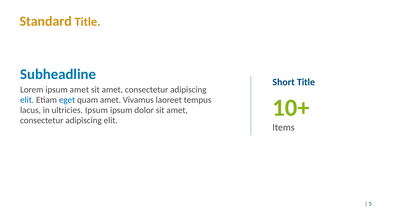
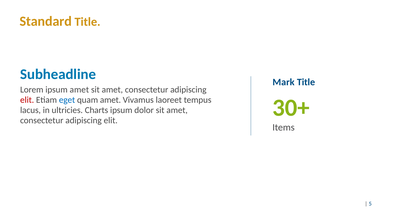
Short: Short -> Mark
elit at (27, 100) colour: blue -> red
10+: 10+ -> 30+
ultricies Ipsum: Ipsum -> Charts
